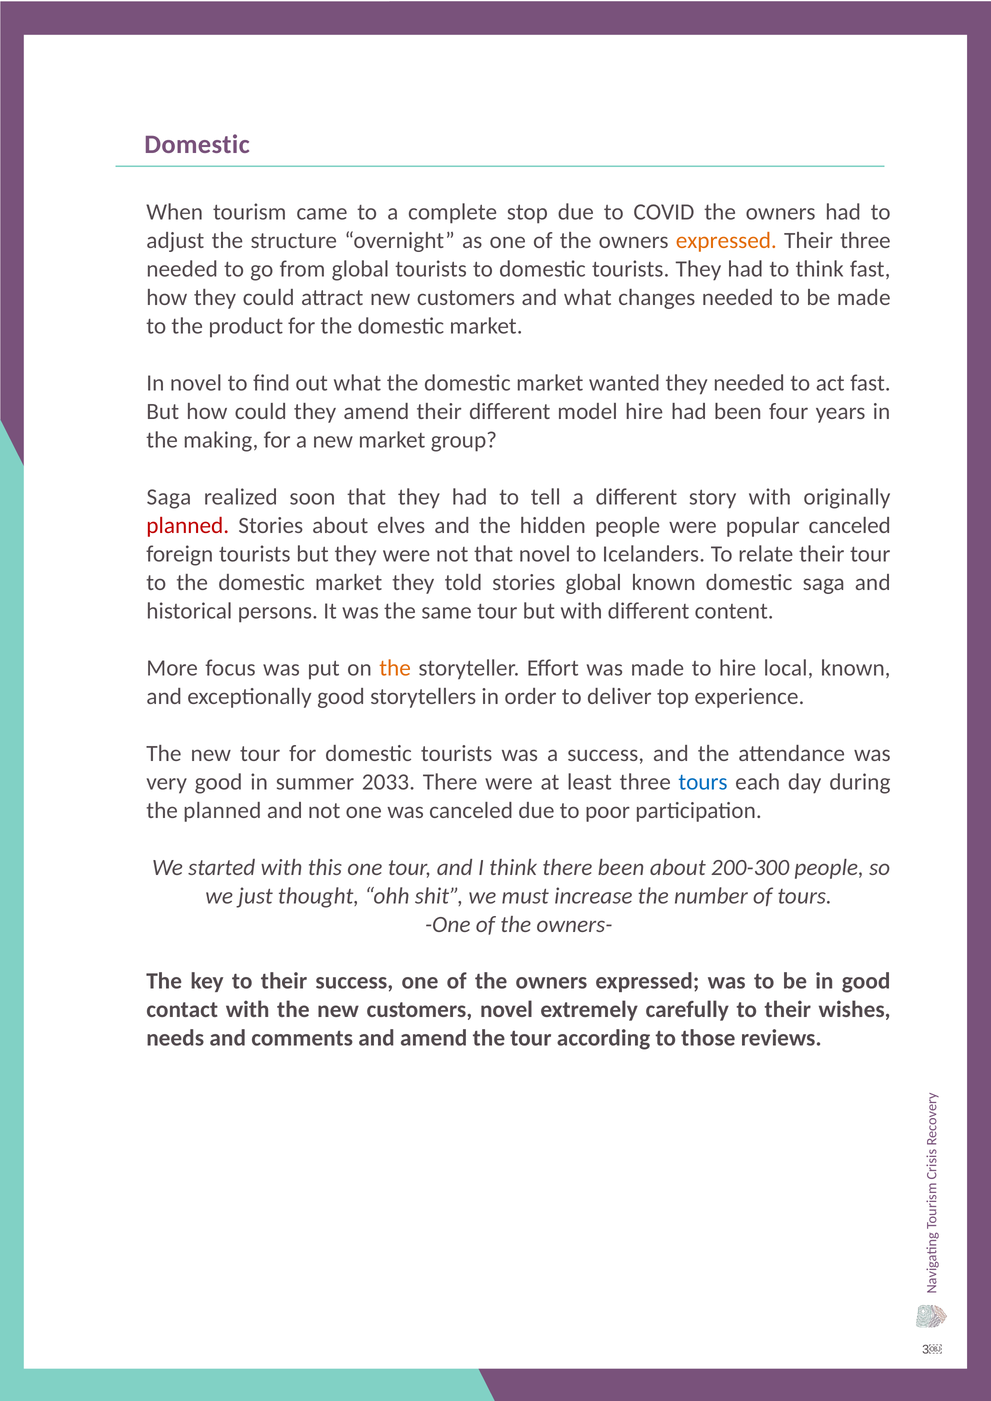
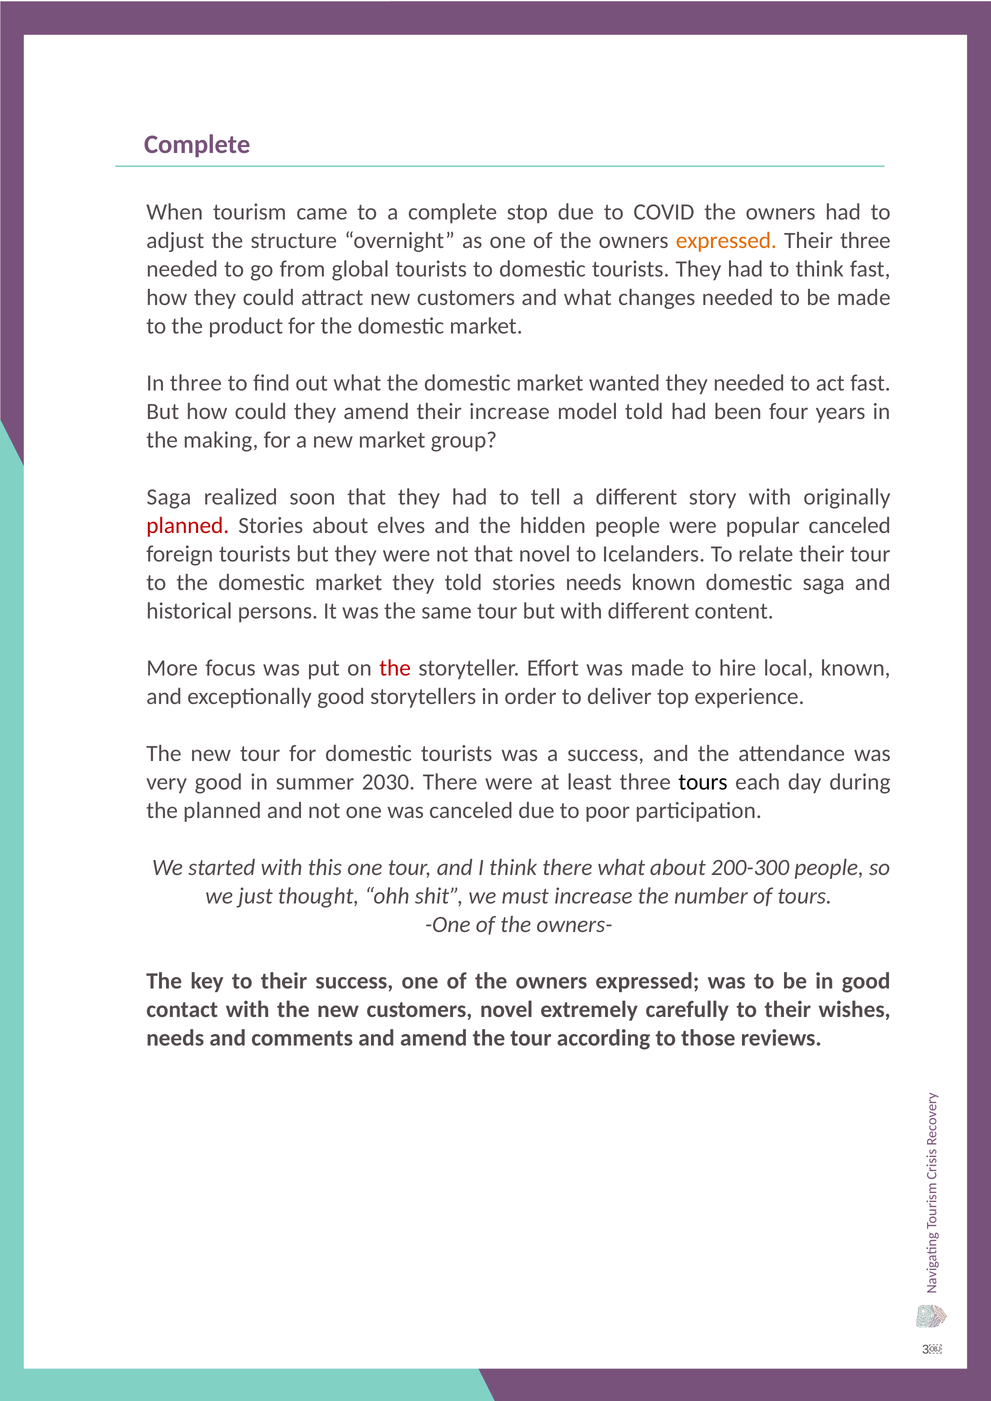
Domestic at (197, 144): Domestic -> Complete
In novel: novel -> three
their different: different -> increase
model hire: hire -> told
stories global: global -> needs
the at (395, 668) colour: orange -> red
2033: 2033 -> 2030
tours at (703, 782) colour: blue -> black
there been: been -> what
